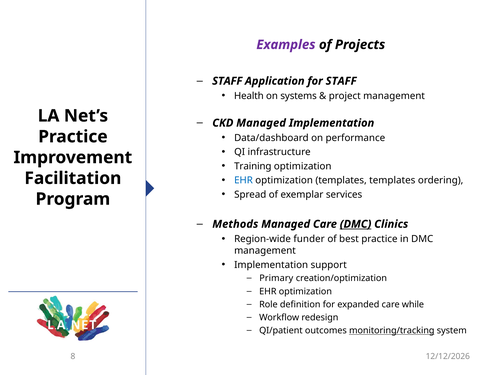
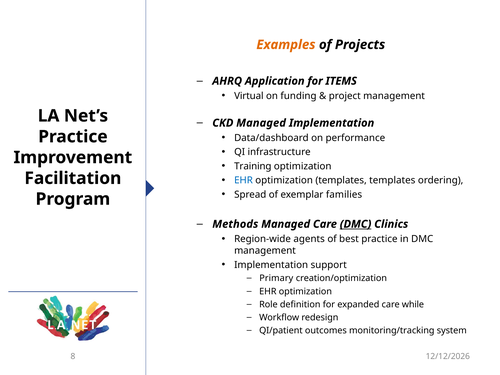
Examples colour: purple -> orange
STAFF at (227, 81): STAFF -> AHRQ
for STAFF: STAFF -> ITEMS
Health: Health -> Virtual
systems: systems -> funding
services: services -> families
funder: funder -> agents
monitoring/tracking underline: present -> none
